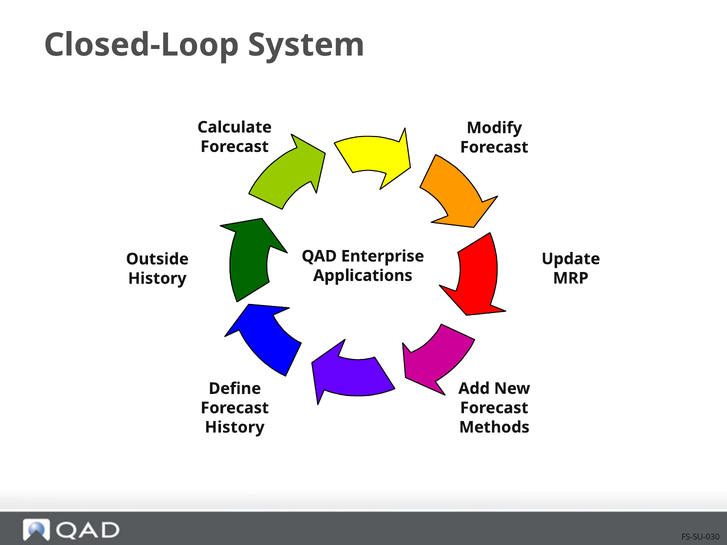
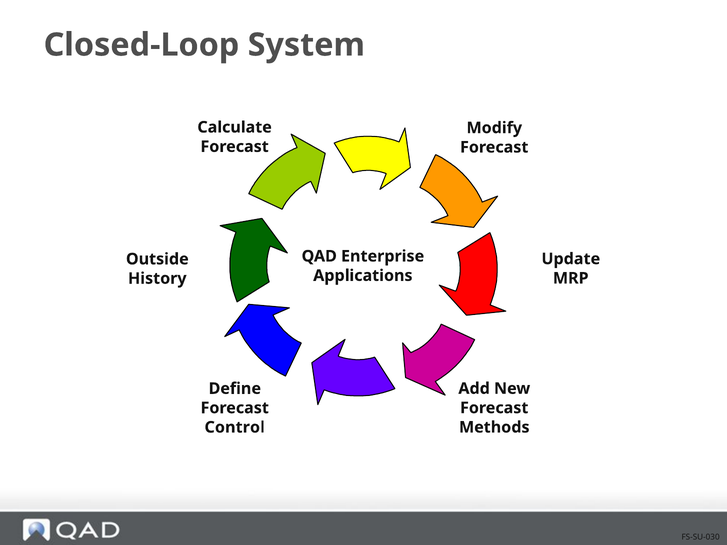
History at (235, 427): History -> Control
